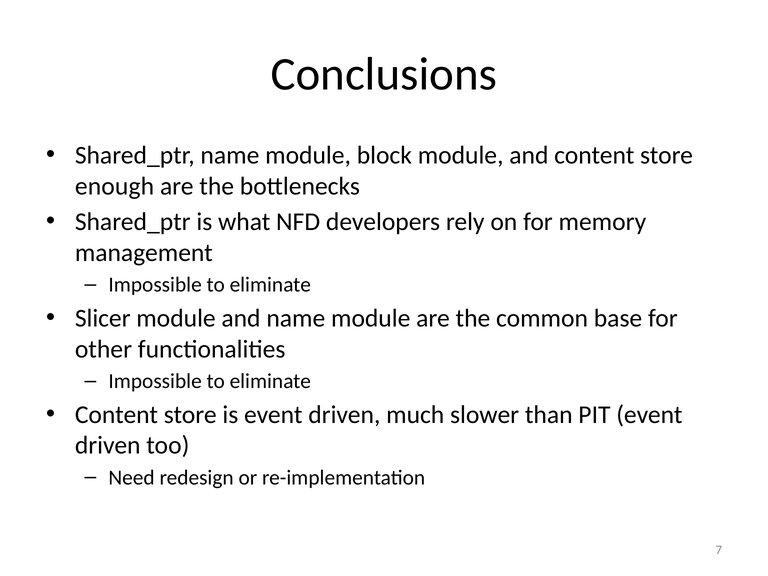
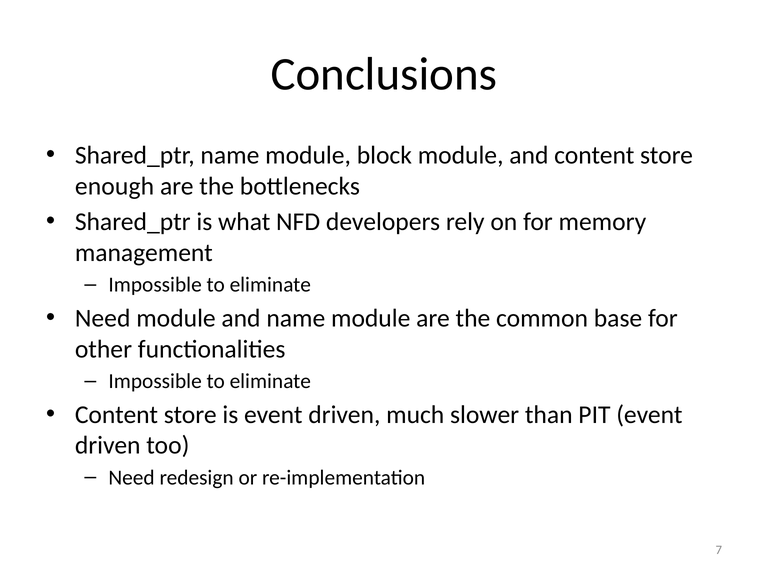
Slicer at (103, 318): Slicer -> Need
